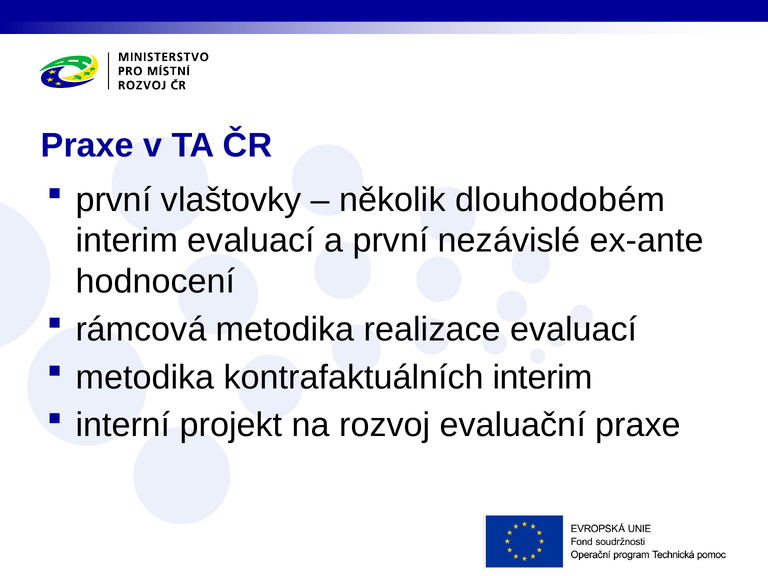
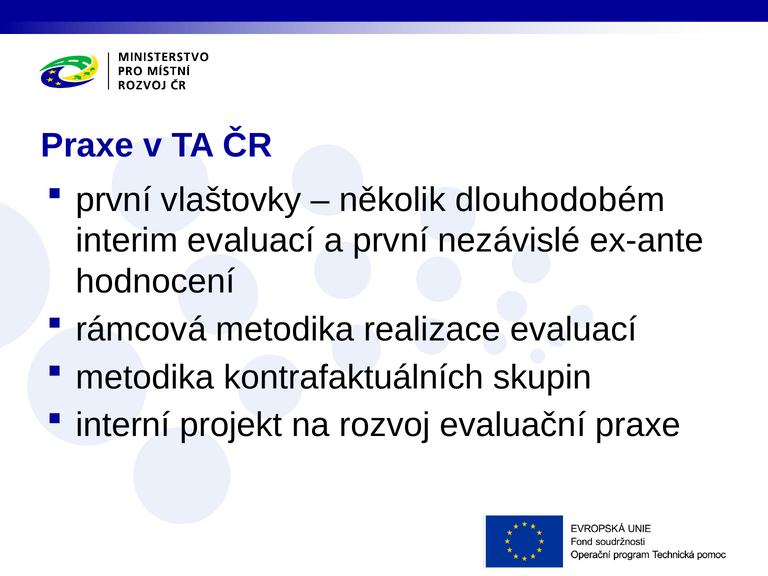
kontrafaktuálních interim: interim -> skupin
